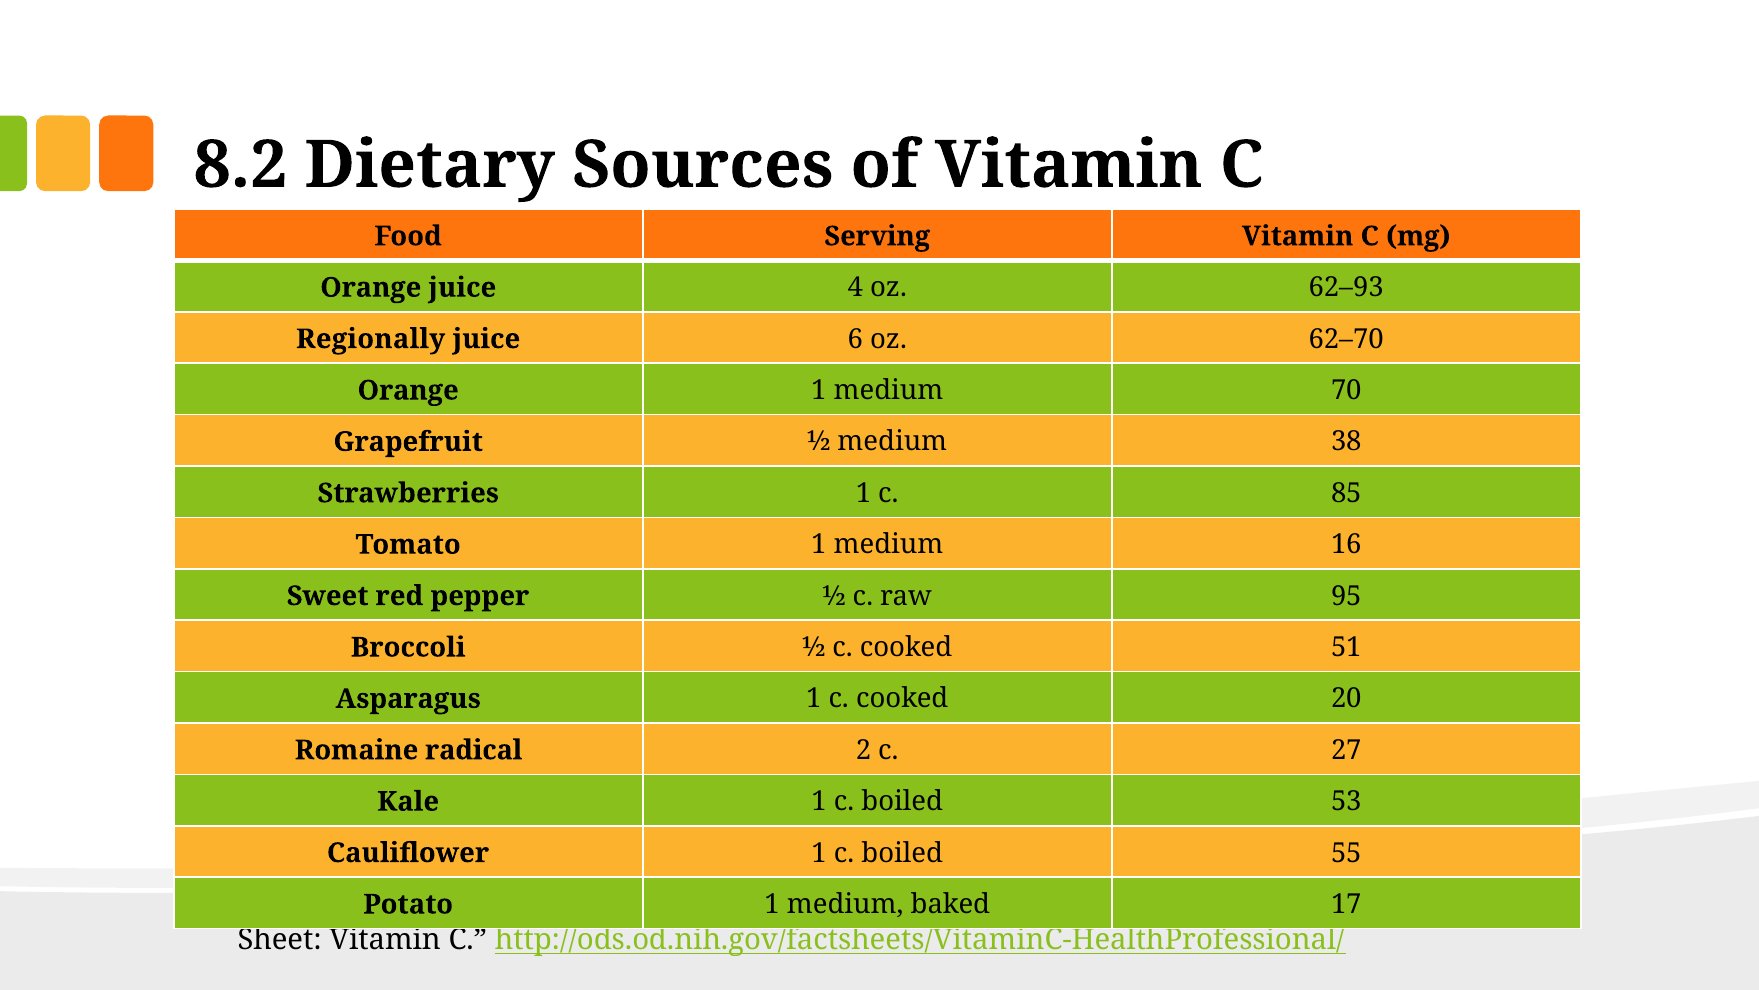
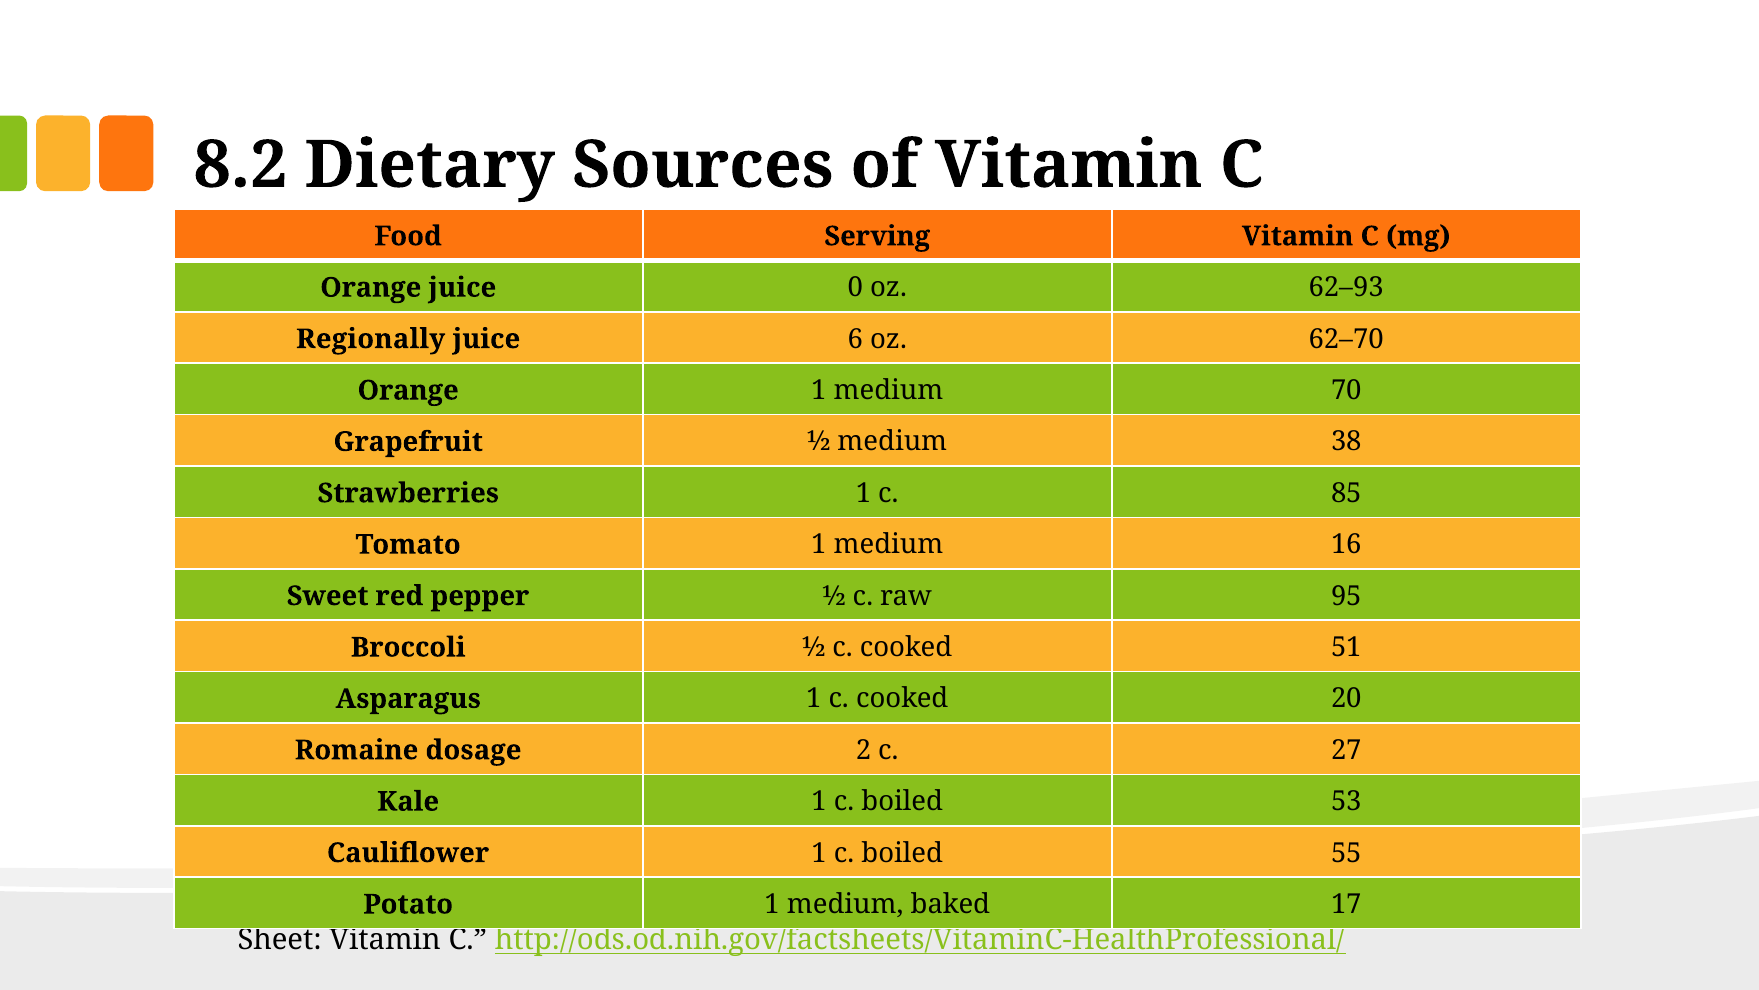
4: 4 -> 0
radical: radical -> dosage
